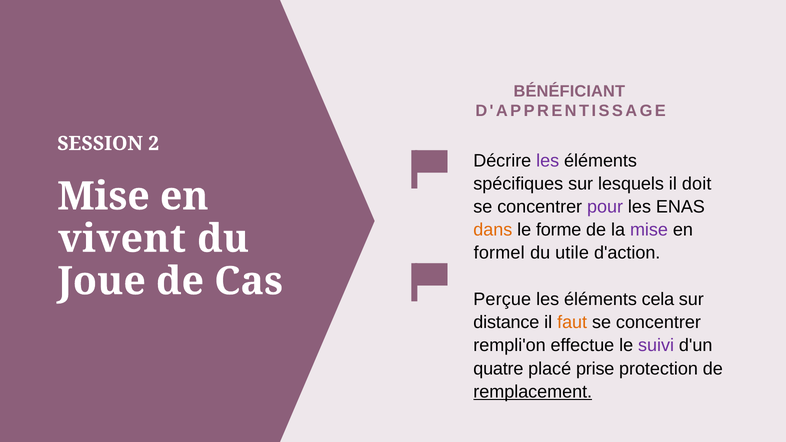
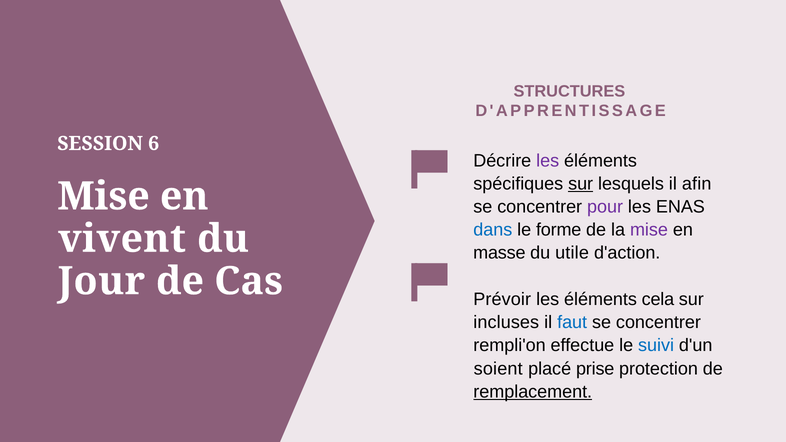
BÉNÉFICIANT: BÉNÉFICIANT -> STRUCTURES
2: 2 -> 6
sur at (581, 184) underline: none -> present
doit: doit -> afin
dans colour: orange -> blue
formel: formel -> masse
Joue: Joue -> Jour
Perçue: Perçue -> Prévoir
distance: distance -> incluses
faut colour: orange -> blue
suivi colour: purple -> blue
quatre: quatre -> soient
